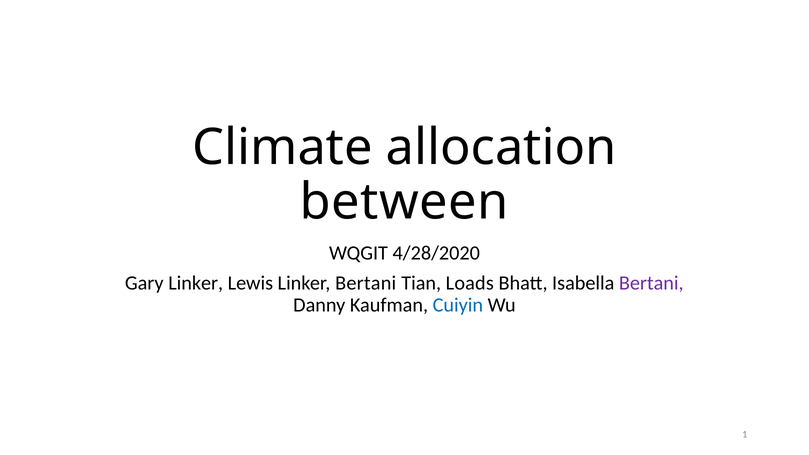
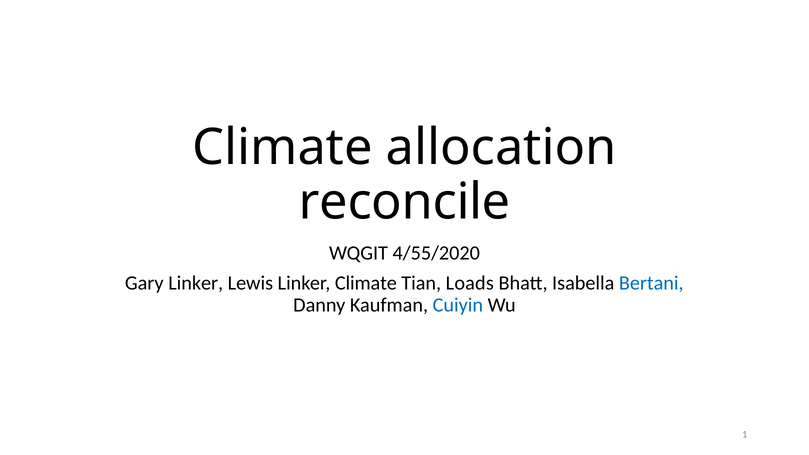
between: between -> reconcile
4/28/2020: 4/28/2020 -> 4/55/2020
Linker Bertani: Bertani -> Climate
Bertani at (651, 283) colour: purple -> blue
